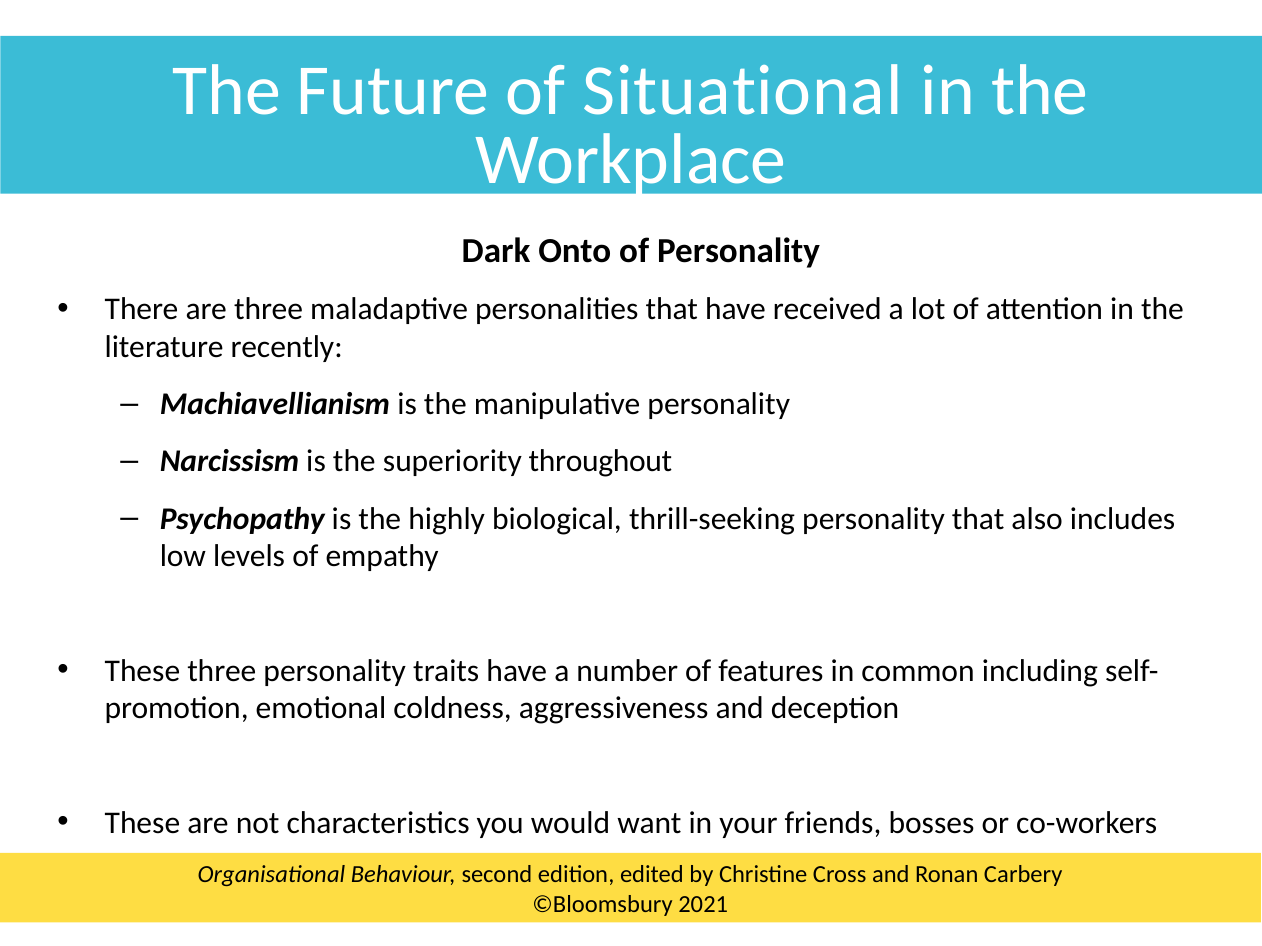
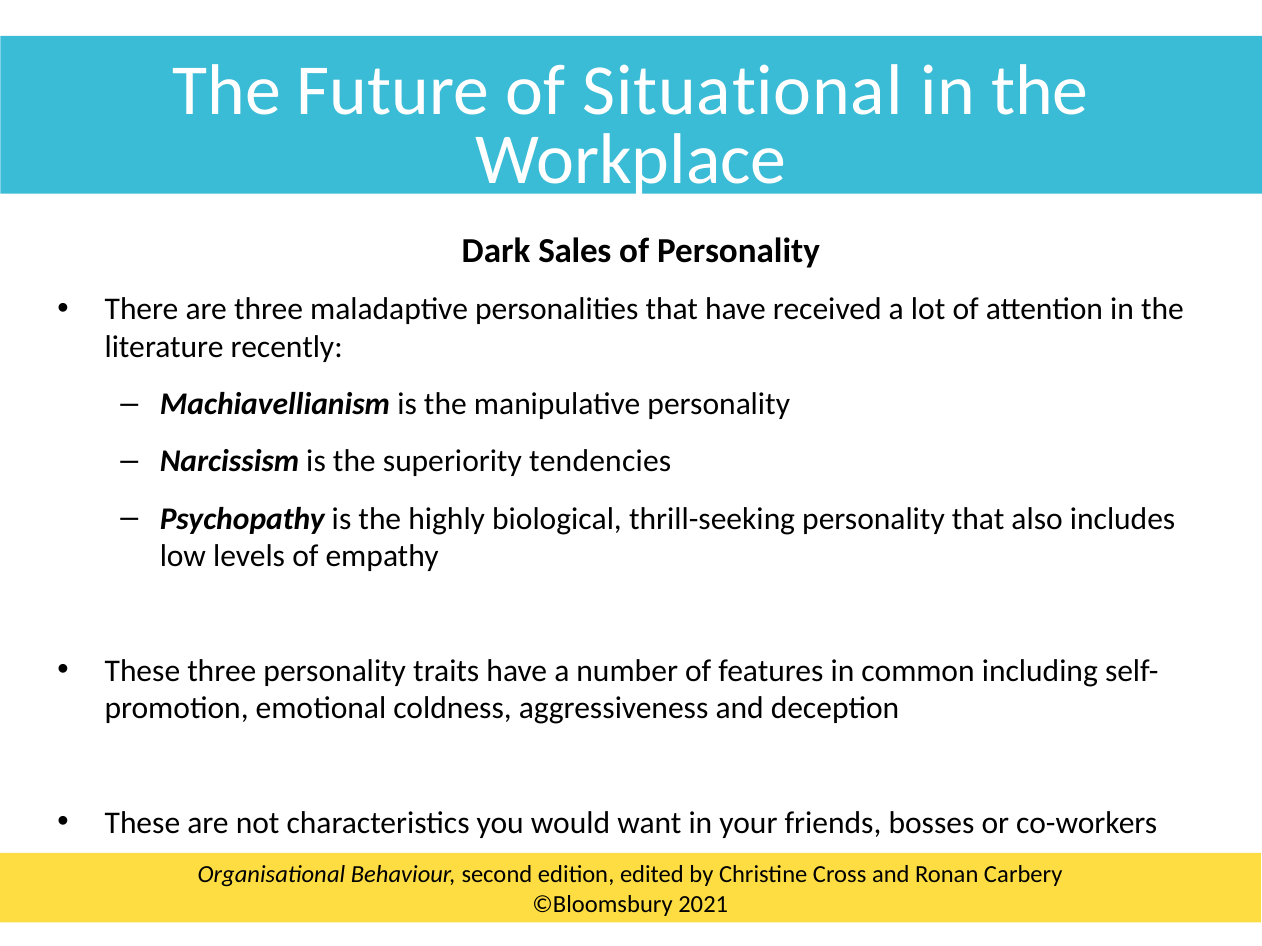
Onto: Onto -> Sales
throughout: throughout -> tendencies
